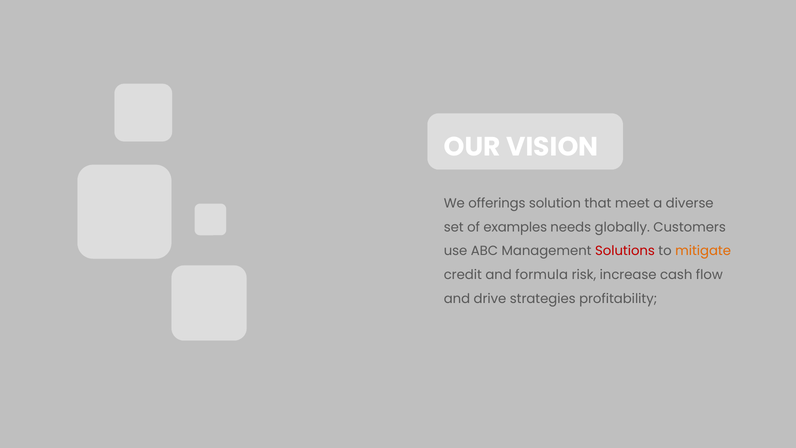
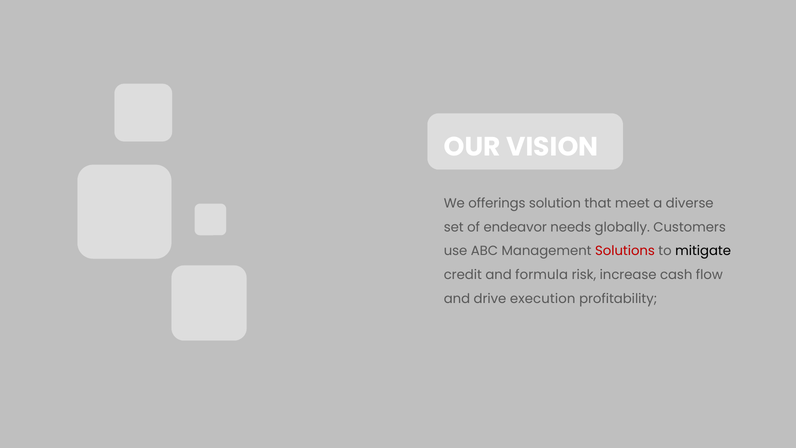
examples: examples -> endeavor
mitigate colour: orange -> black
strategies: strategies -> execution
